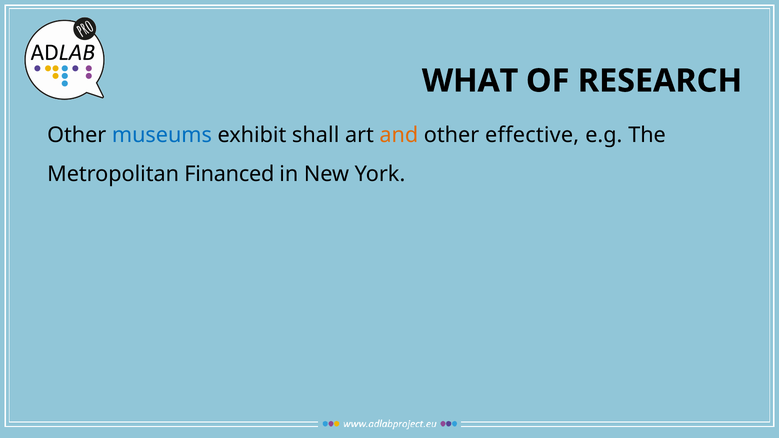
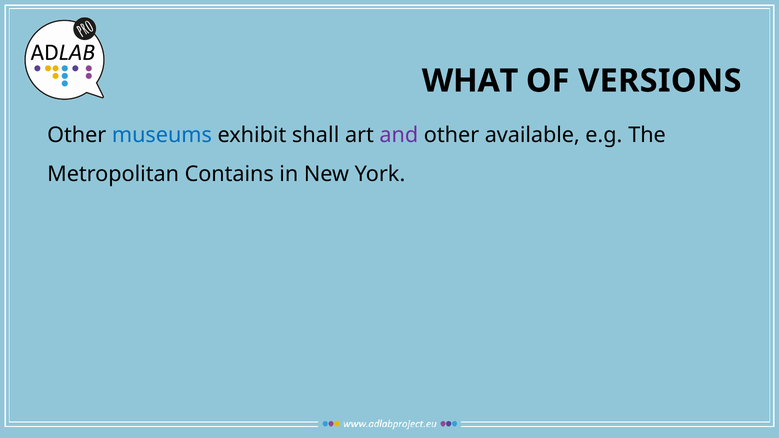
RESEARCH: RESEARCH -> VERSIONS
and colour: orange -> purple
effective: effective -> available
Financed: Financed -> Contains
